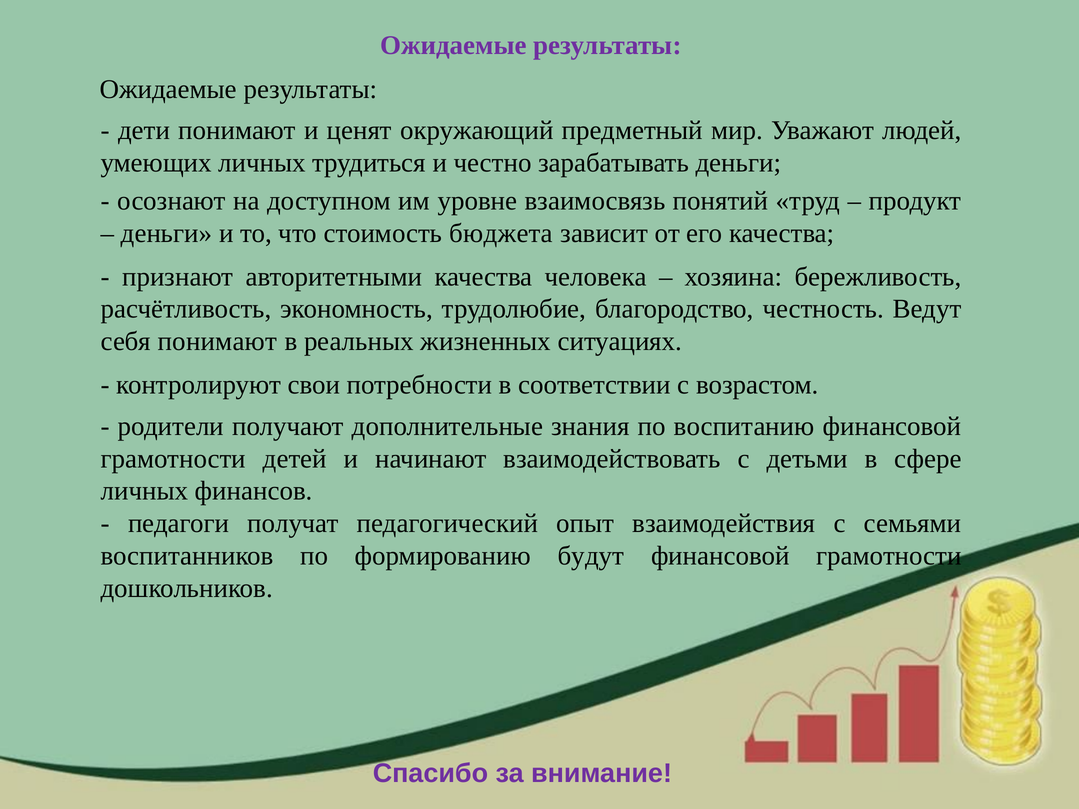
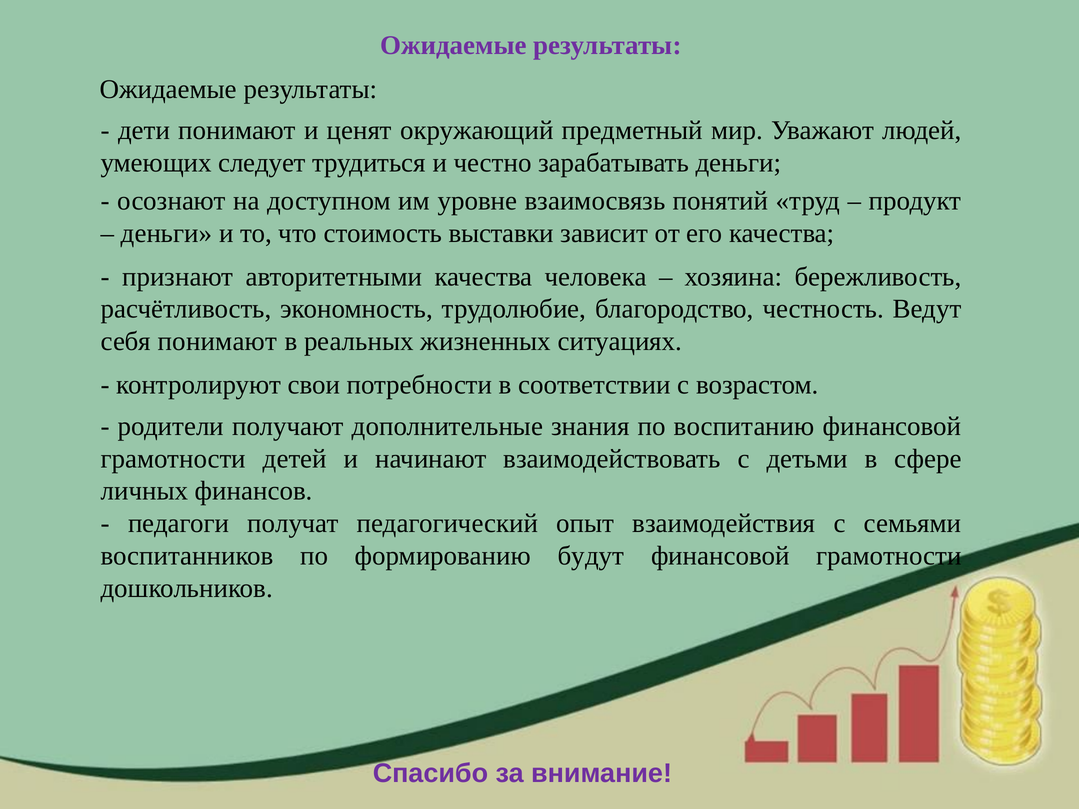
умеющих личных: личных -> следует
бюджета: бюджета -> выставки
